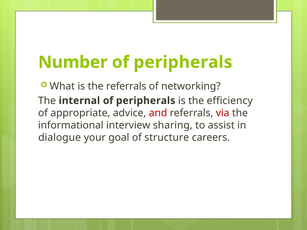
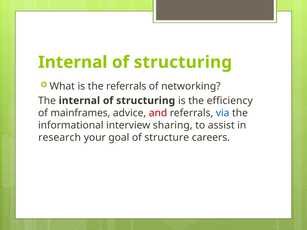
Number at (73, 62): Number -> Internal
peripherals at (183, 62): peripherals -> structuring
peripherals at (146, 101): peripherals -> structuring
appropriate: appropriate -> mainframes
via colour: red -> blue
dialogue: dialogue -> research
